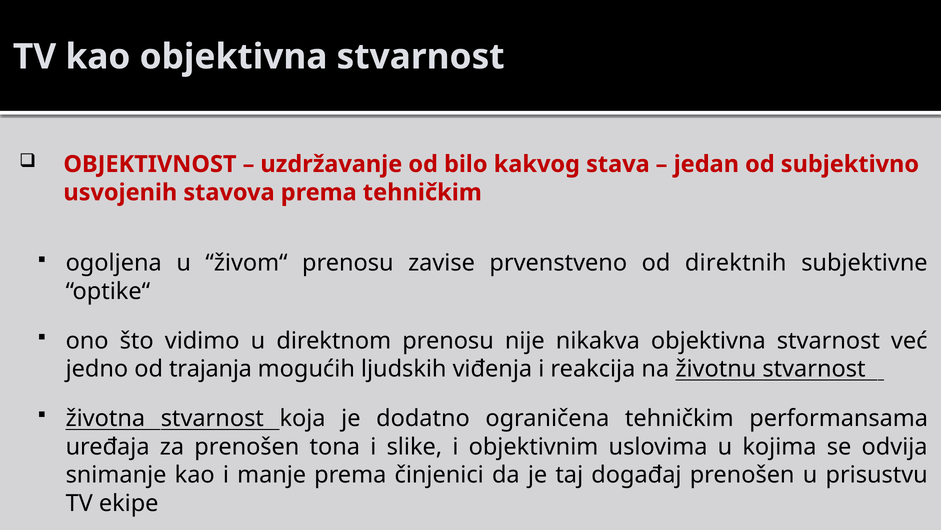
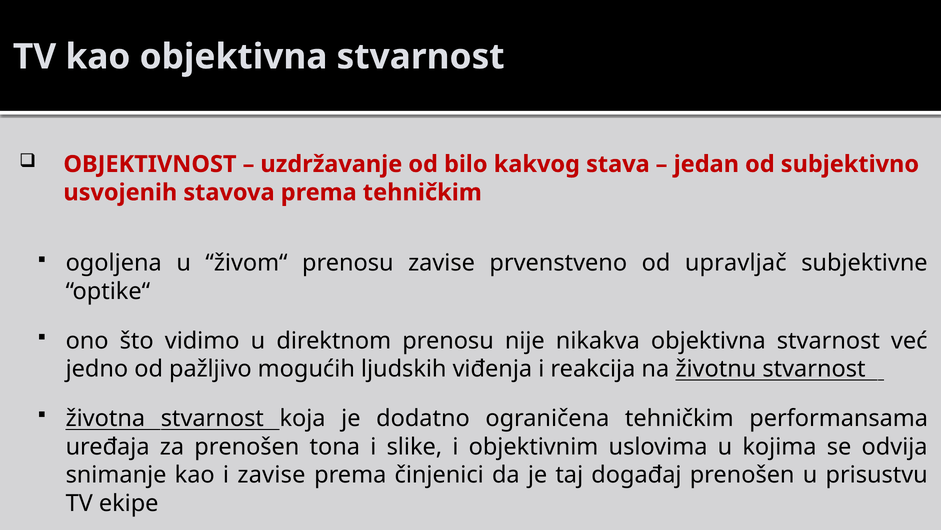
direktnih: direktnih -> upravljač
trajanja: trajanja -> pažljivo
i manje: manje -> zavise
